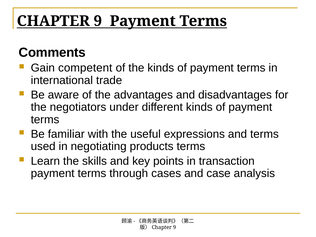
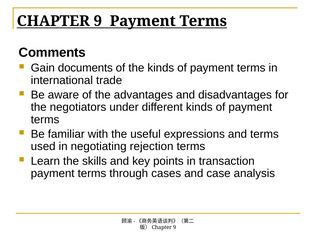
competent: competent -> documents
products: products -> rejection
